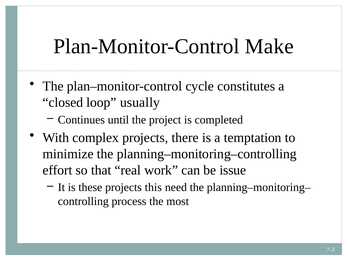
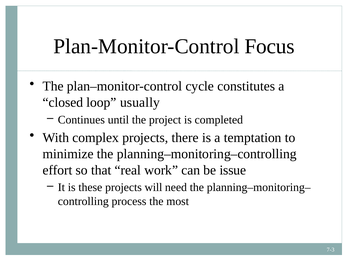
Make: Make -> Focus
this: this -> will
